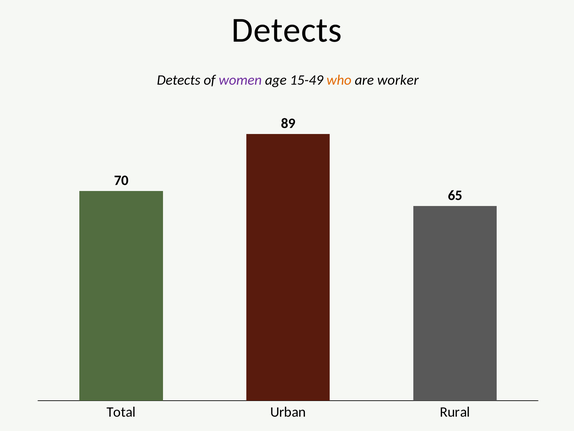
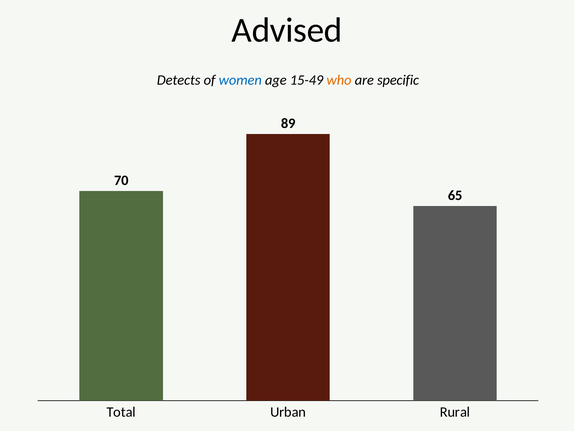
Detects at (287, 30): Detects -> Advised
women colour: purple -> blue
worker: worker -> specific
